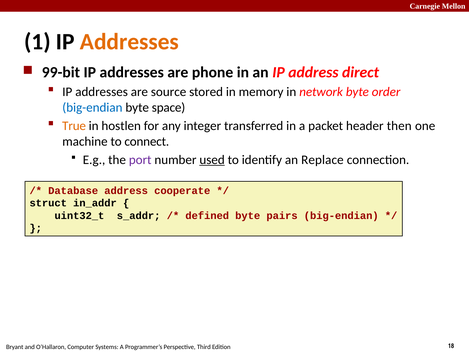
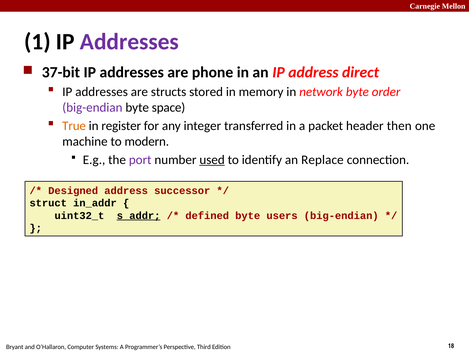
Addresses at (129, 42) colour: orange -> purple
99-bit: 99-bit -> 37-bit
source: source -> structs
big-endian at (92, 108) colour: blue -> purple
hostlen: hostlen -> register
connect: connect -> modern
Database: Database -> Designed
cooperate: cooperate -> successor
s_addr underline: none -> present
pairs: pairs -> users
